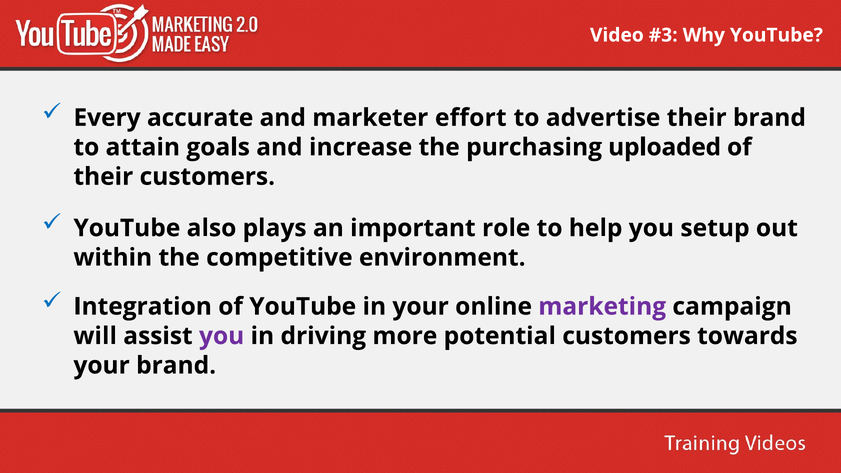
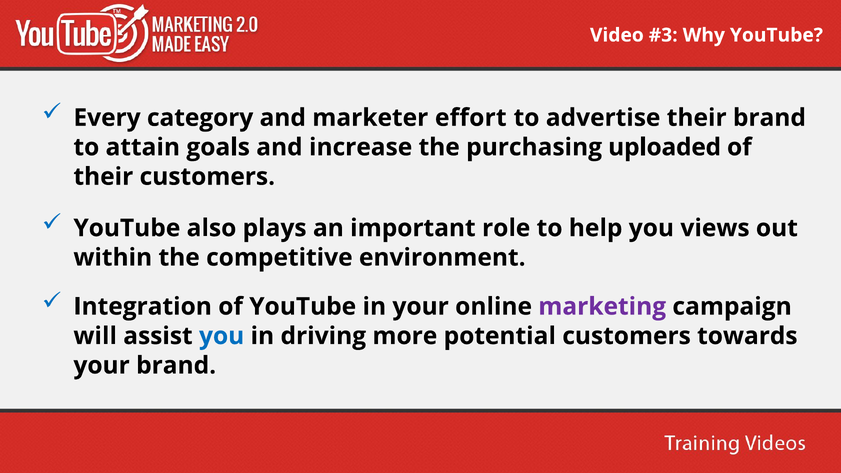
accurate: accurate -> category
setup: setup -> views
you at (222, 336) colour: purple -> blue
